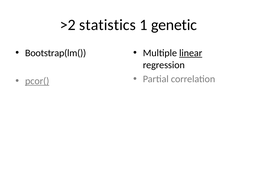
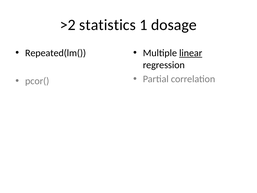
genetic: genetic -> dosage
Bootstrap(lm(: Bootstrap(lm( -> Repeated(lm(
pcor( underline: present -> none
